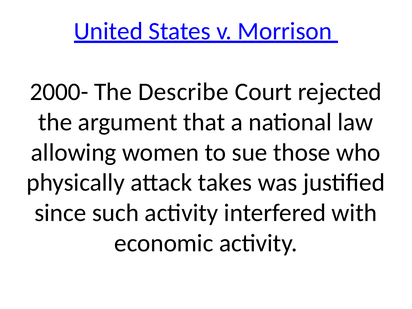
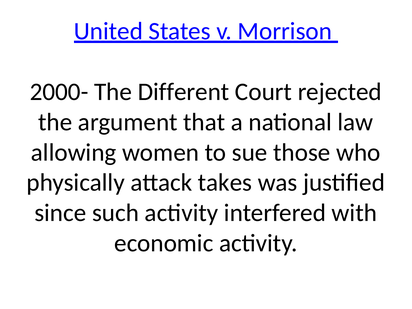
Describe: Describe -> Different
